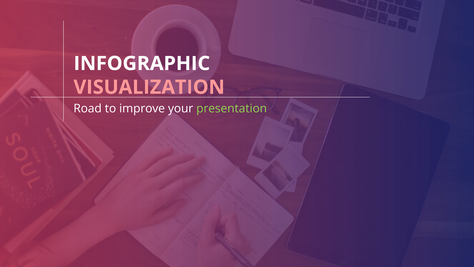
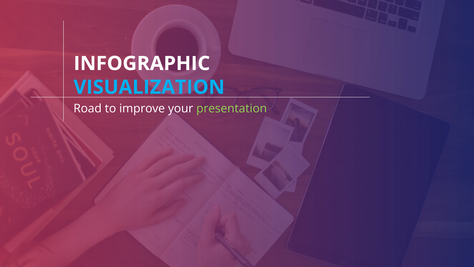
VISUALIZATION colour: pink -> light blue
